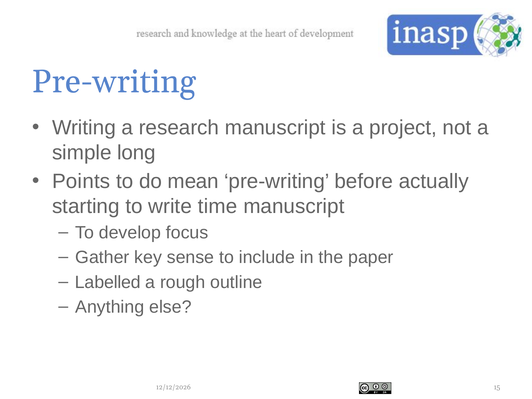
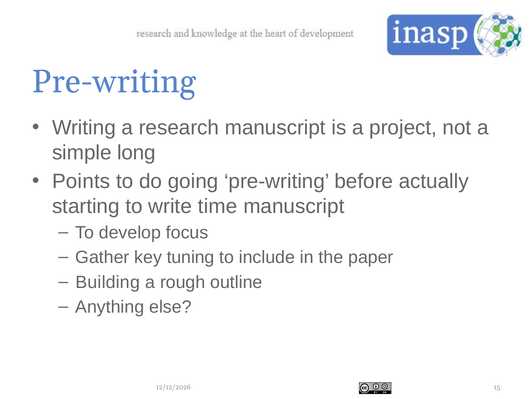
mean: mean -> going
sense: sense -> tuning
Labelled: Labelled -> Building
